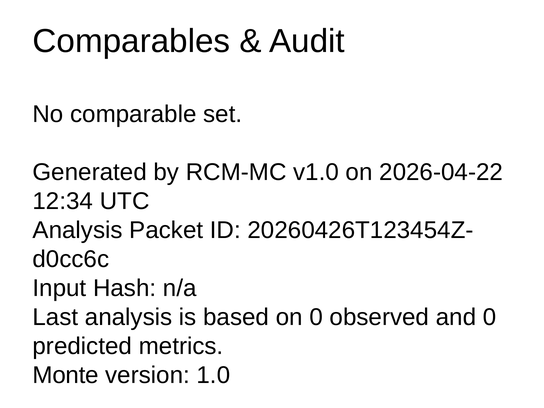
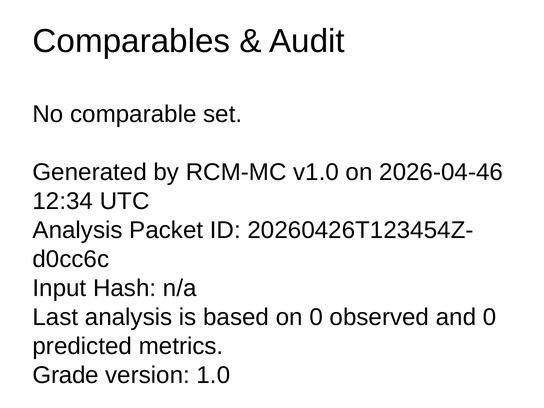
2026-04-22: 2026-04-22 -> 2026-04-46
Monte: Monte -> Grade
